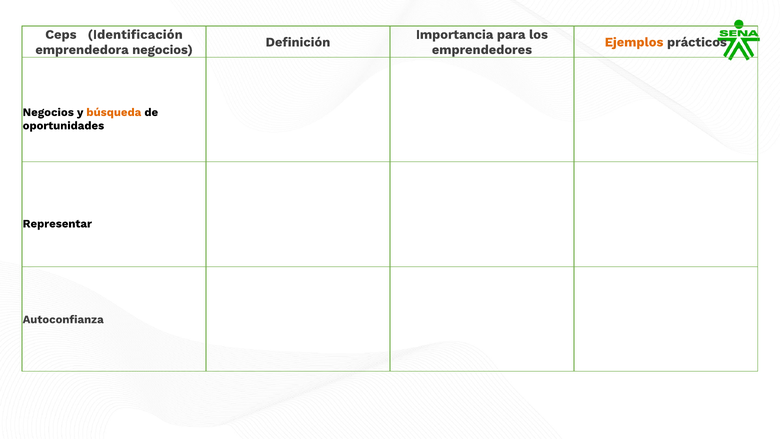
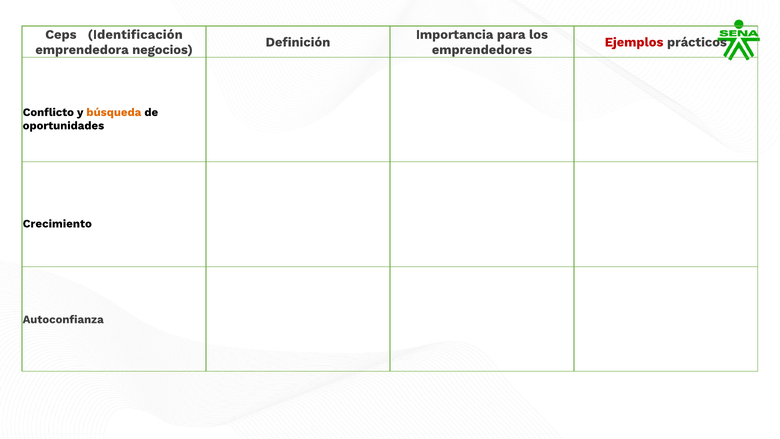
Ejemplos colour: orange -> red
Negocios at (48, 112): Negocios -> Conflicto
Representar: Representar -> Crecimiento
